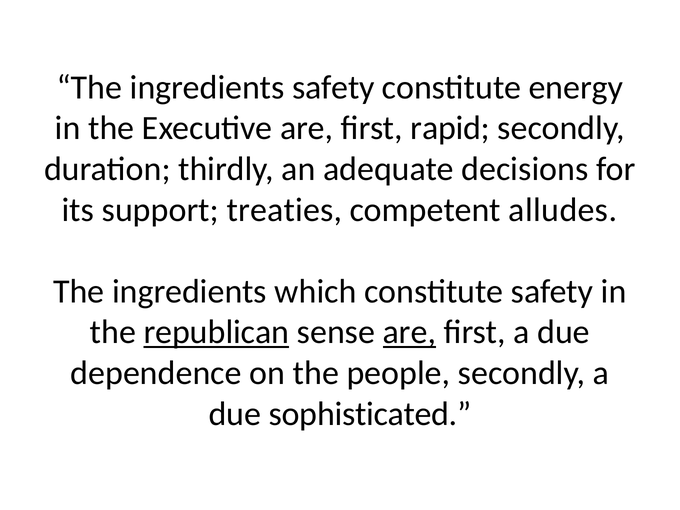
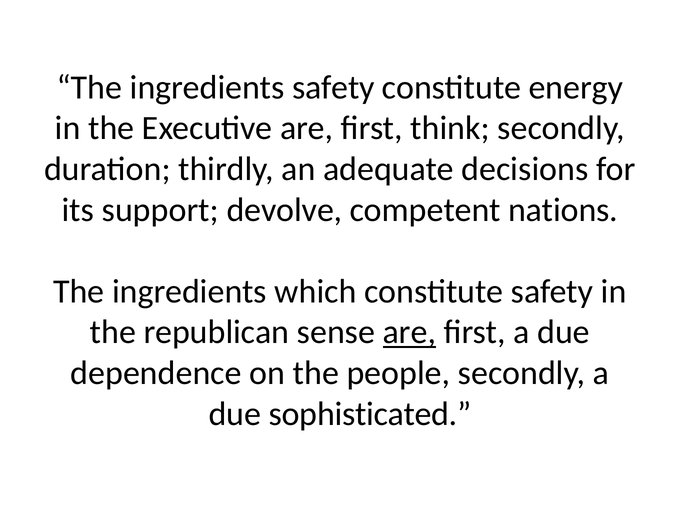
rapid: rapid -> think
treaties: treaties -> devolve
alludes: alludes -> nations
republican underline: present -> none
